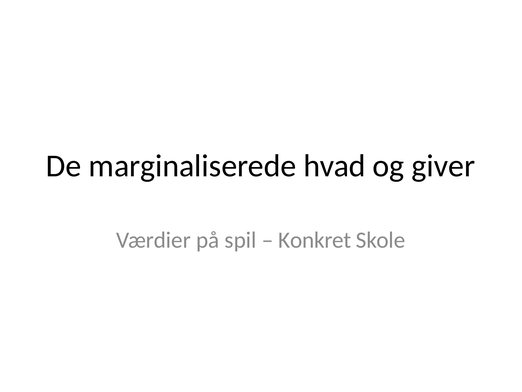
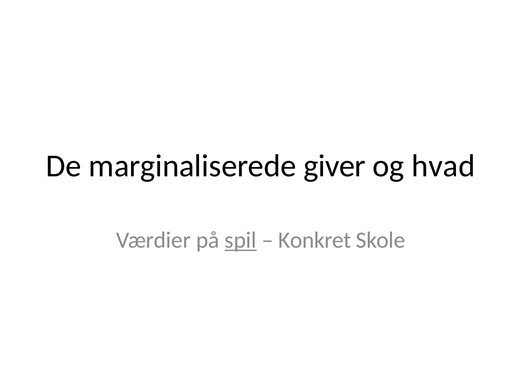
hvad: hvad -> giver
giver: giver -> hvad
spil underline: none -> present
